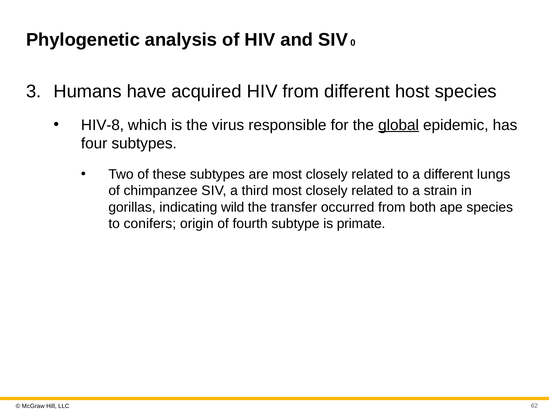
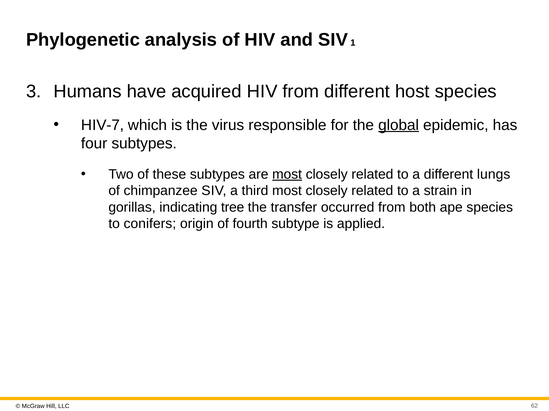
0: 0 -> 1
V-8: V-8 -> V-7
most at (287, 175) underline: none -> present
wild: wild -> tree
primate: primate -> applied
